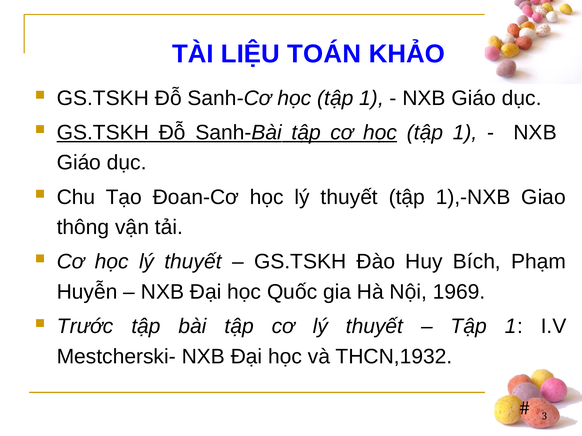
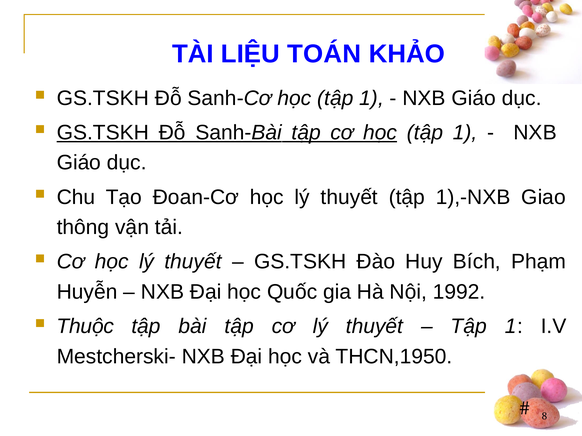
1969: 1969 -> 1992
Trước: Trước -> Thuộc
THCN,1932: THCN,1932 -> THCN,1950
3: 3 -> 8
